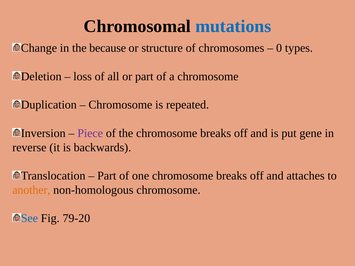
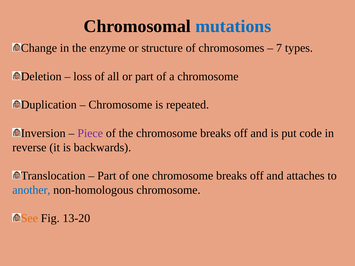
because: because -> enzyme
0: 0 -> 7
gene: gene -> code
another colour: orange -> blue
See colour: blue -> orange
79-20: 79-20 -> 13-20
